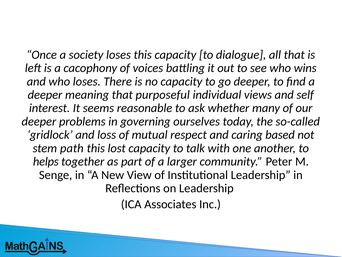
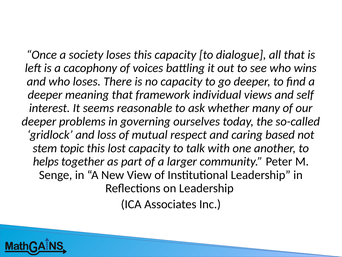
purposeful: purposeful -> framework
path: path -> topic
